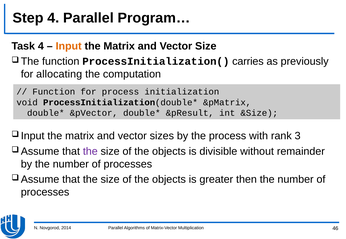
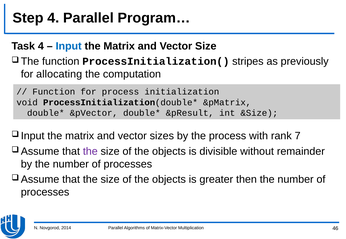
Input colour: orange -> blue
carries: carries -> stripes
3: 3 -> 7
